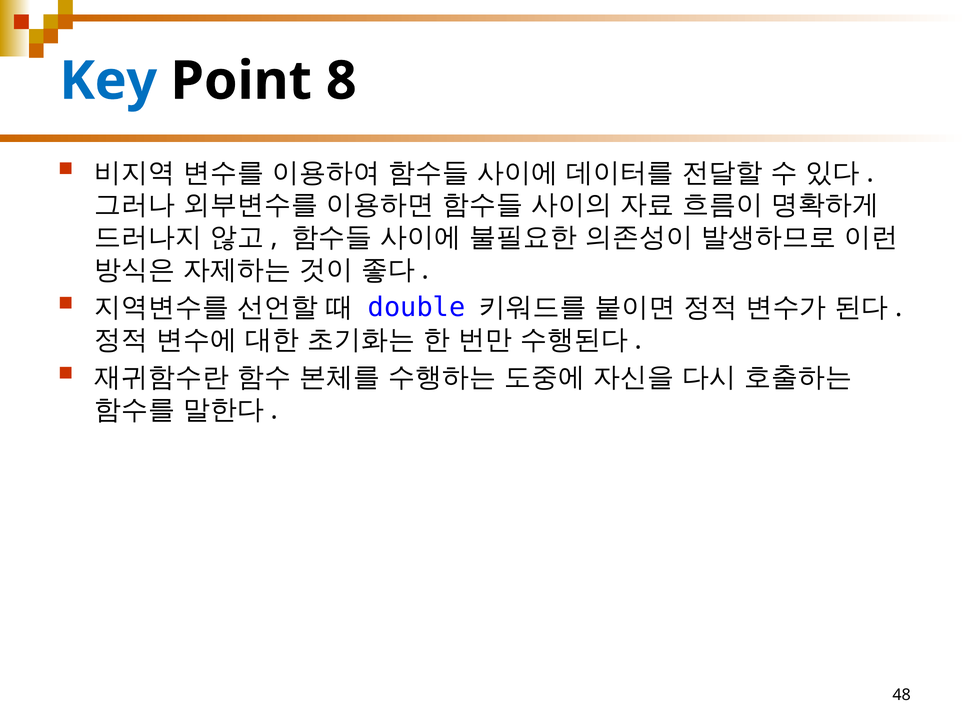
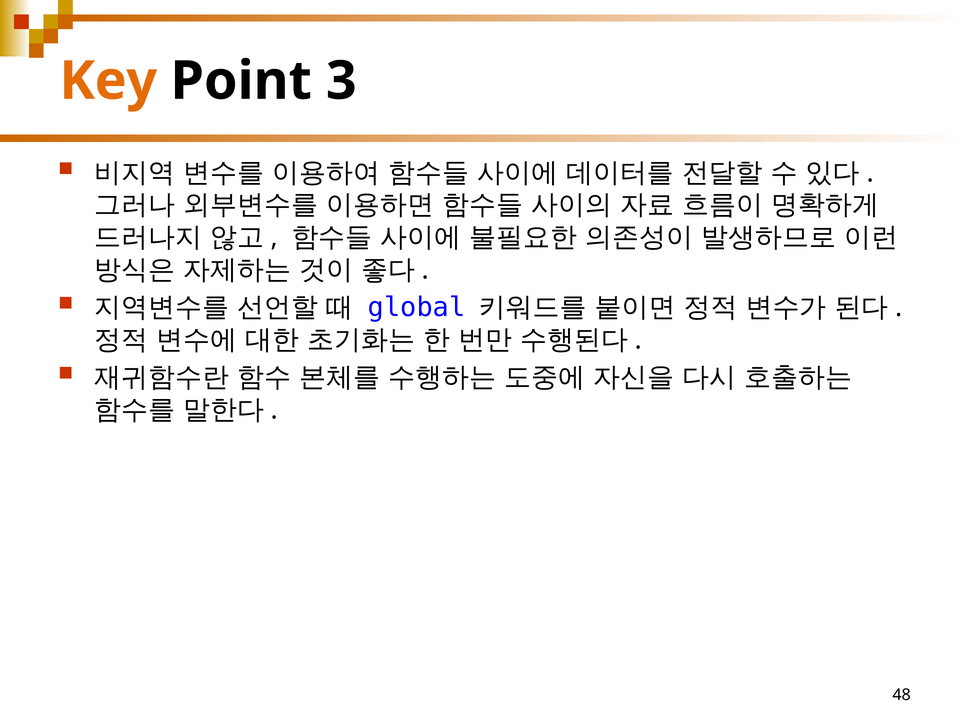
Key colour: blue -> orange
8: 8 -> 3
double: double -> global
